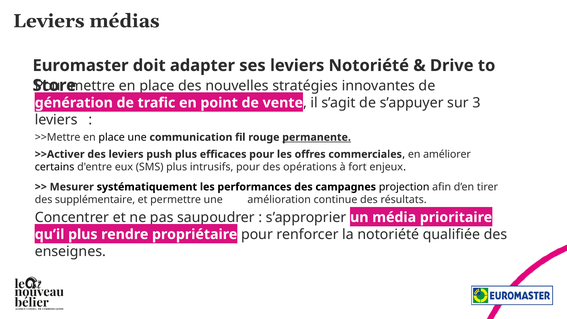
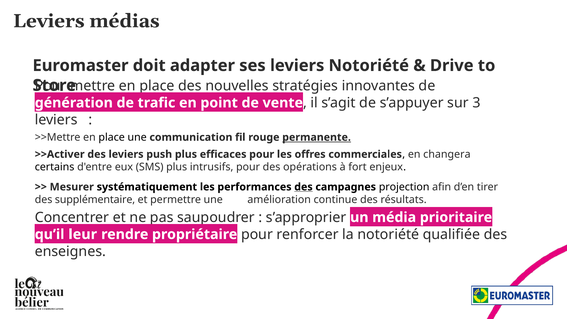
améliorer: améliorer -> changera
des at (303, 187) underline: none -> present
qu’il plus: plus -> leur
